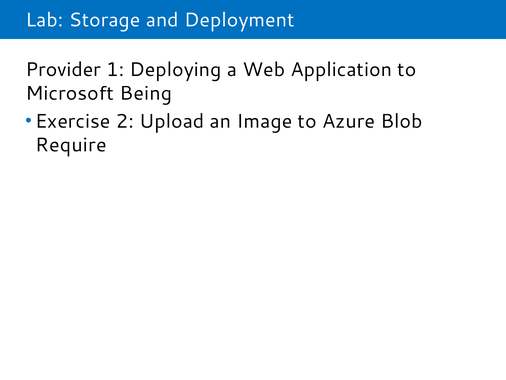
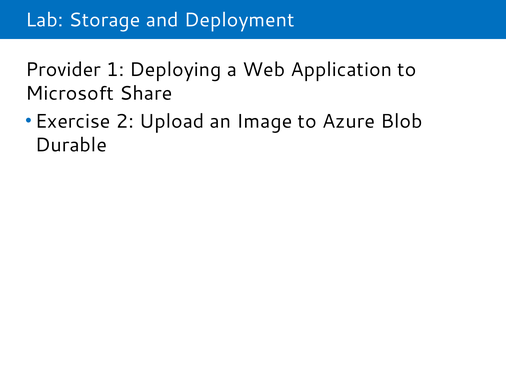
Being: Being -> Share
Require: Require -> Durable
